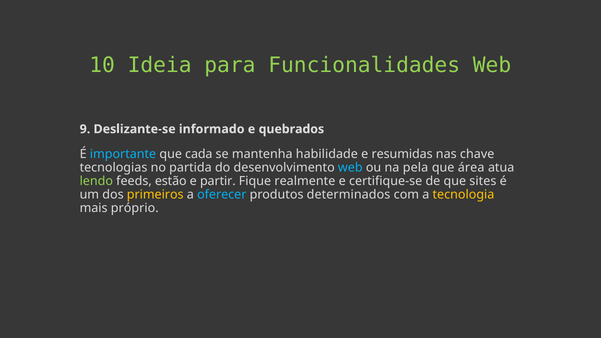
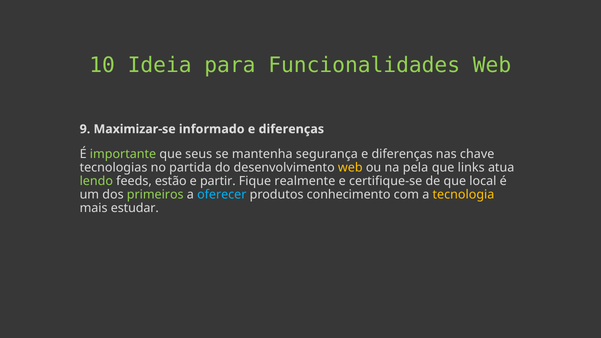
Deslizante-se: Deslizante-se -> Maximizar-se
informado e quebrados: quebrados -> diferenças
importante colour: light blue -> light green
cada: cada -> seus
habilidade: habilidade -> segurança
resumidas at (402, 154): resumidas -> diferenças
web at (350, 167) colour: light blue -> yellow
área: área -> links
sites: sites -> local
primeiros colour: yellow -> light green
determinados: determinados -> conhecimento
próprio: próprio -> estudar
